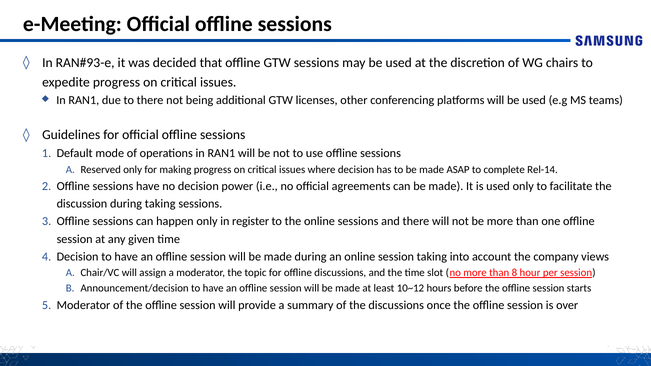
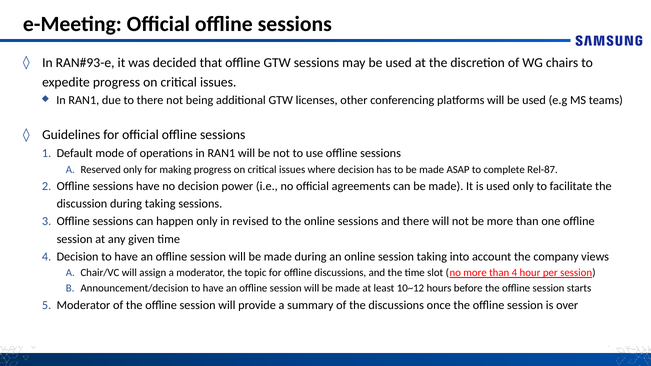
Rel-14: Rel-14 -> Rel-87
register: register -> revised
than 8: 8 -> 4
